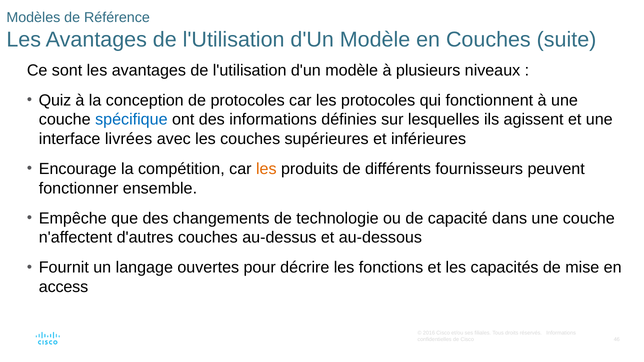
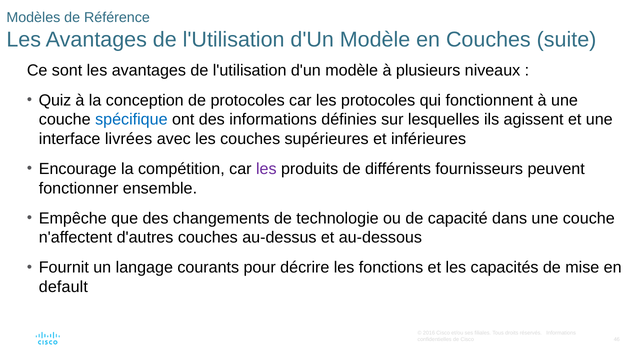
les at (266, 169) colour: orange -> purple
ouvertes: ouvertes -> courants
access: access -> default
